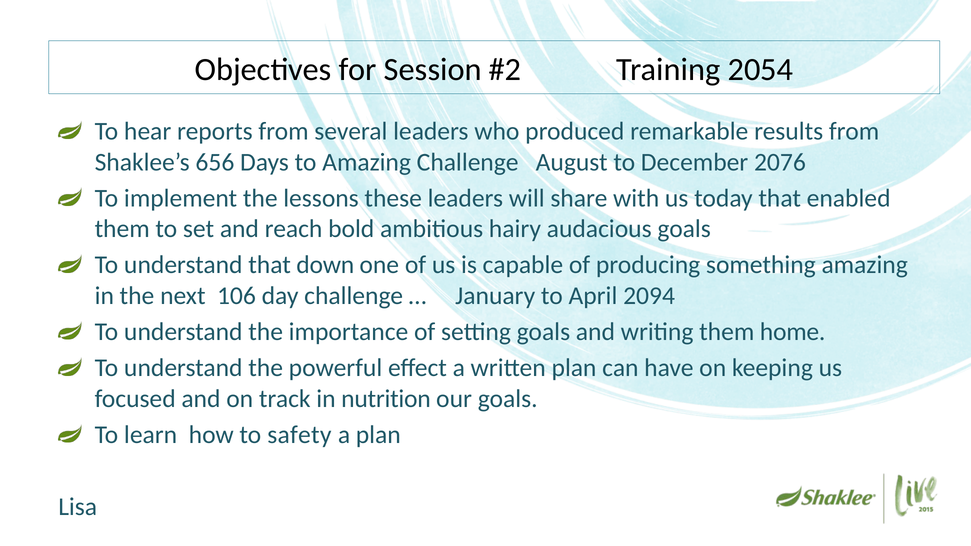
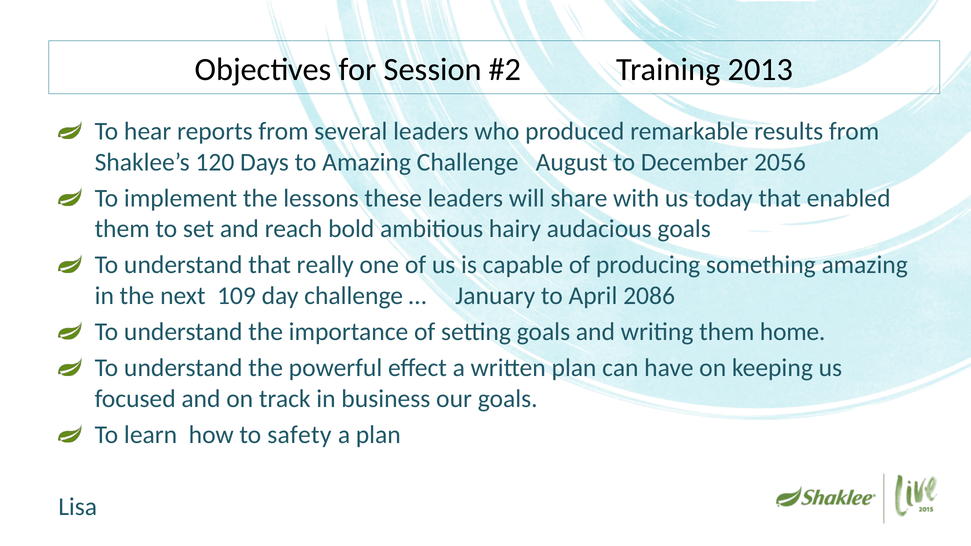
2054: 2054 -> 2013
656: 656 -> 120
2076: 2076 -> 2056
down: down -> really
106: 106 -> 109
2094: 2094 -> 2086
nutrition: nutrition -> business
